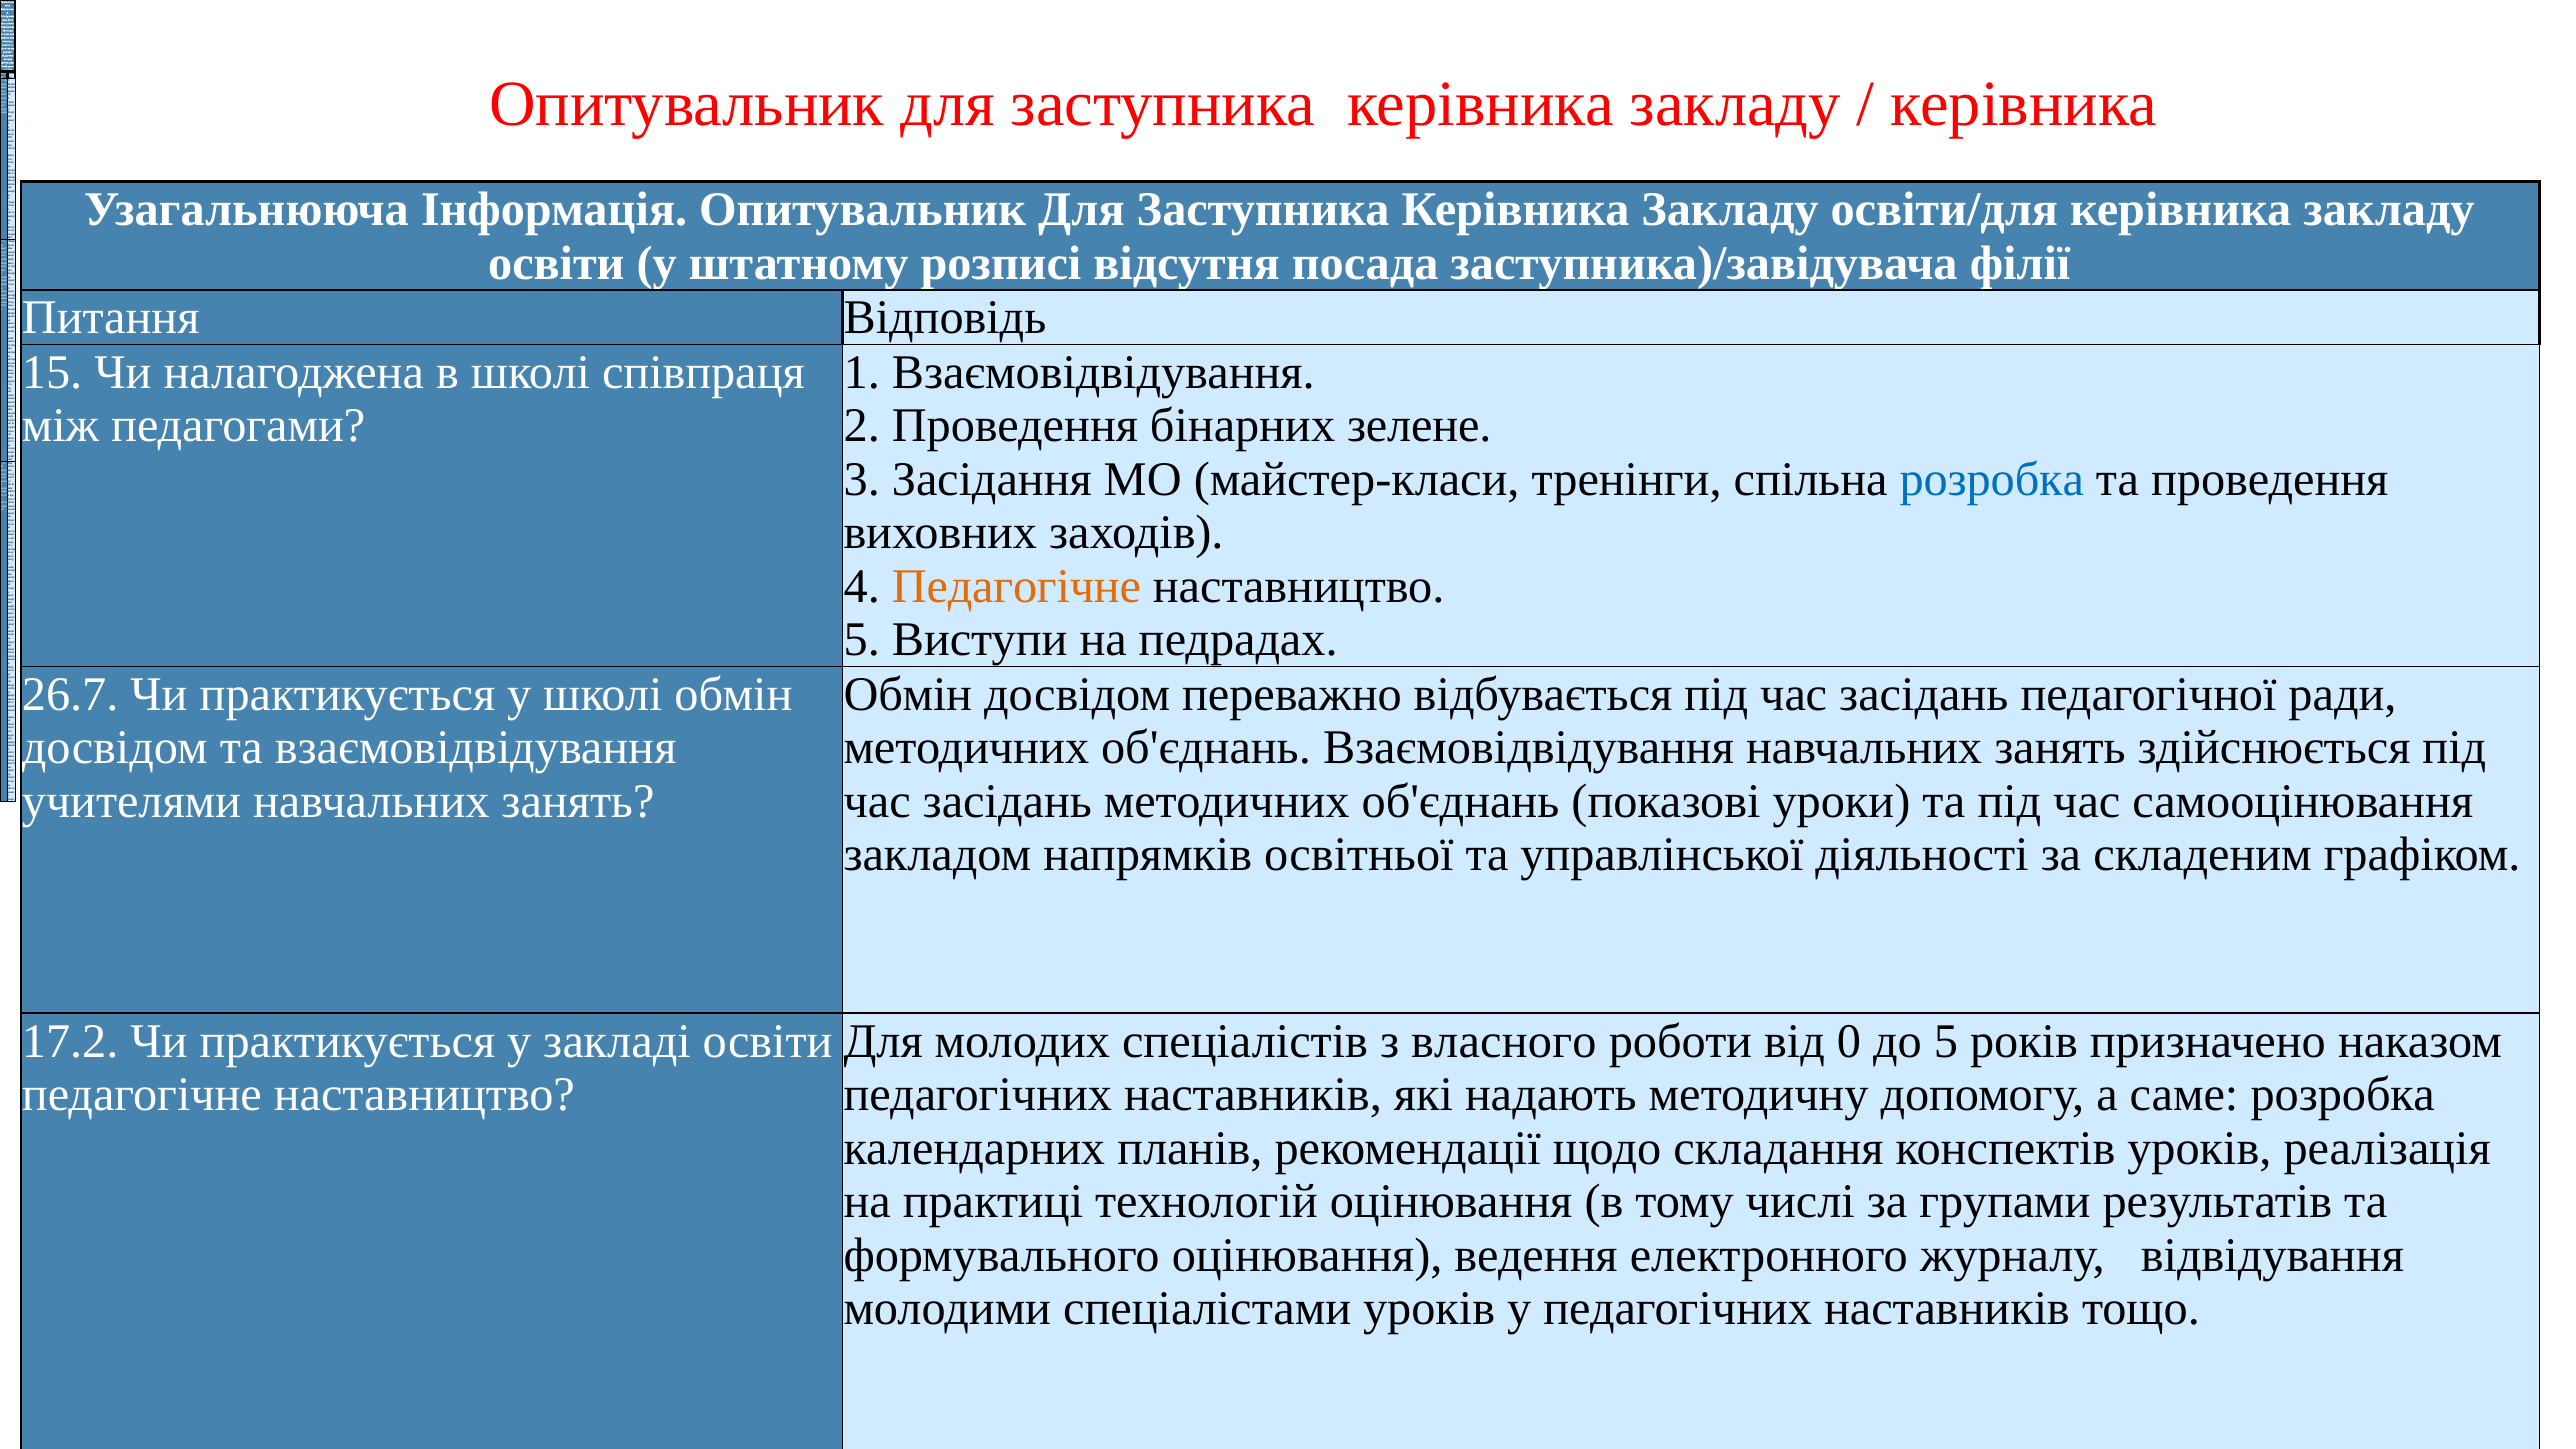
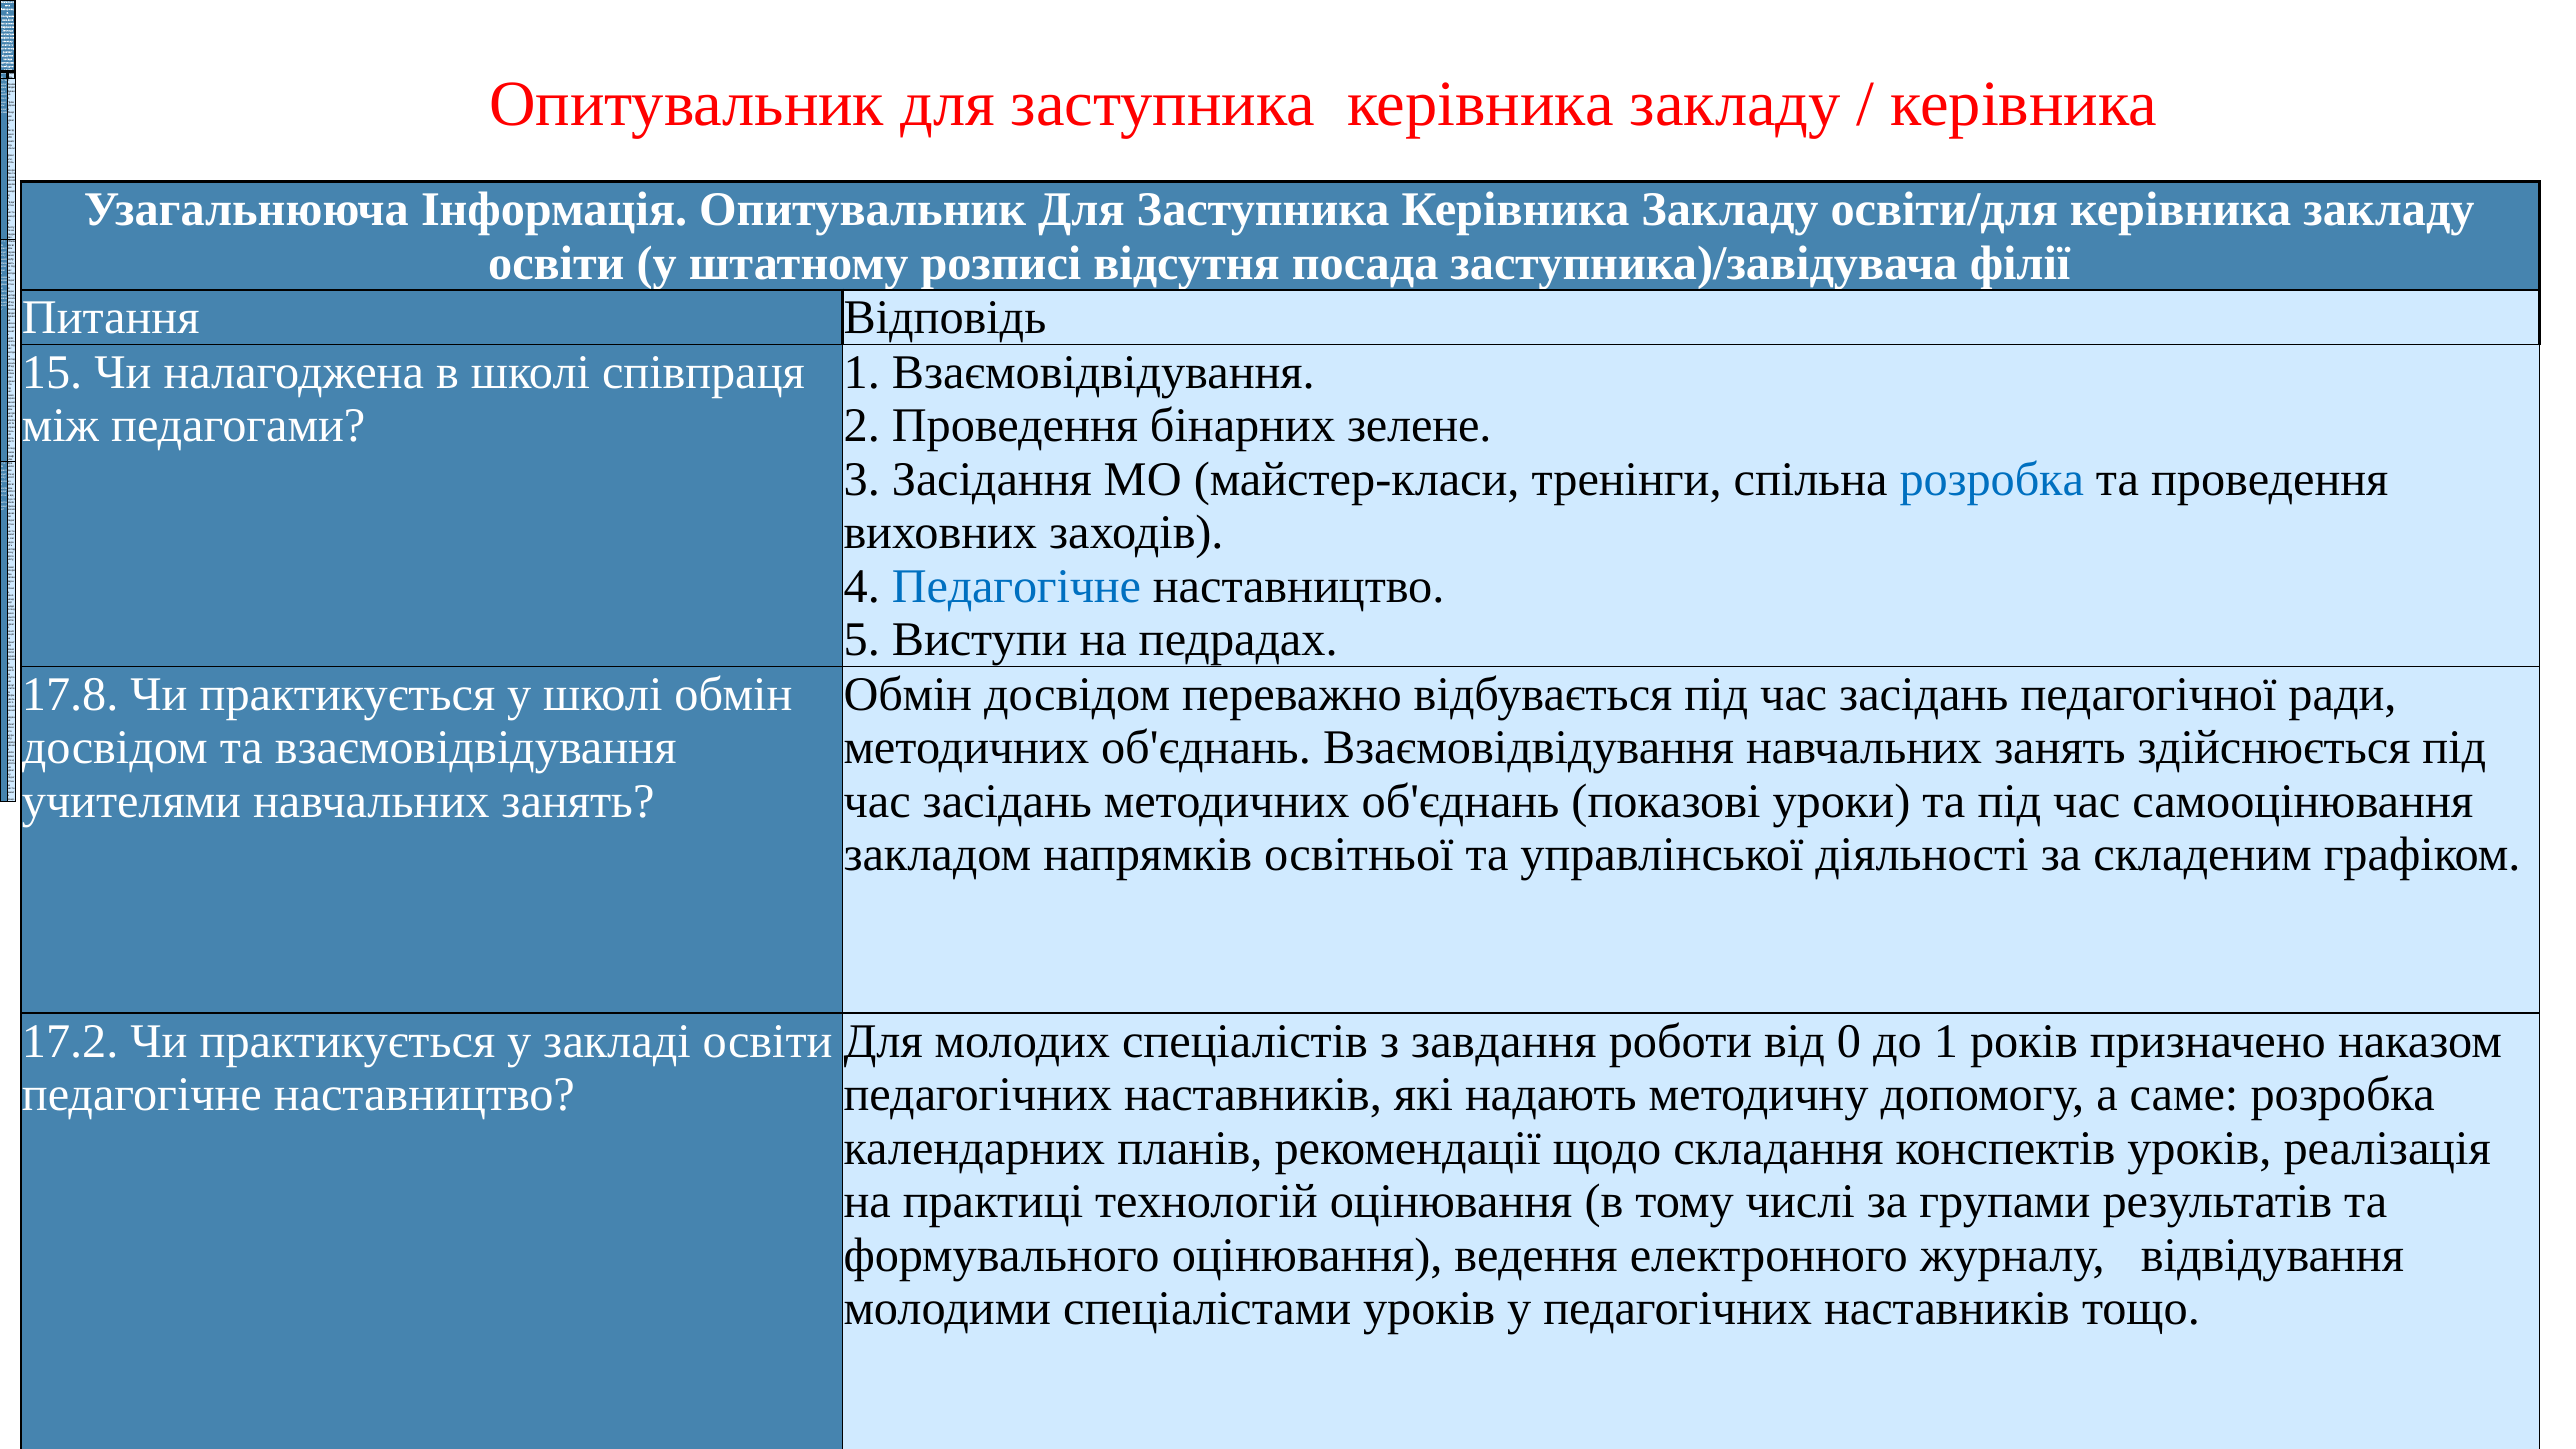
Педагогічне at (1016, 586) colour: orange -> blue
26.7: 26.7 -> 17.8
власного: власного -> завдання
до 5: 5 -> 1
